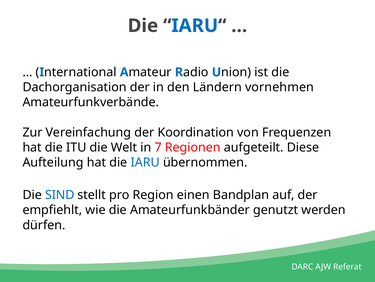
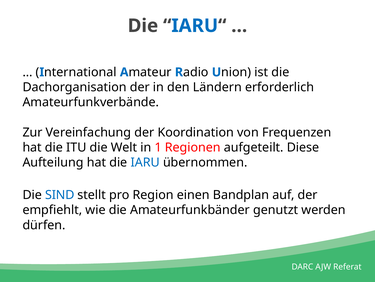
vornehmen: vornehmen -> erforderlich
7: 7 -> 1
